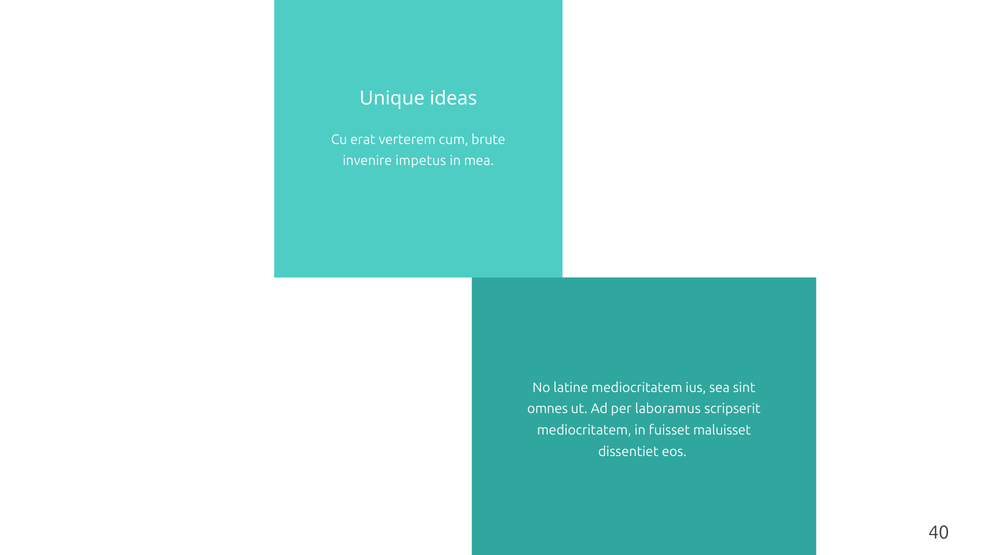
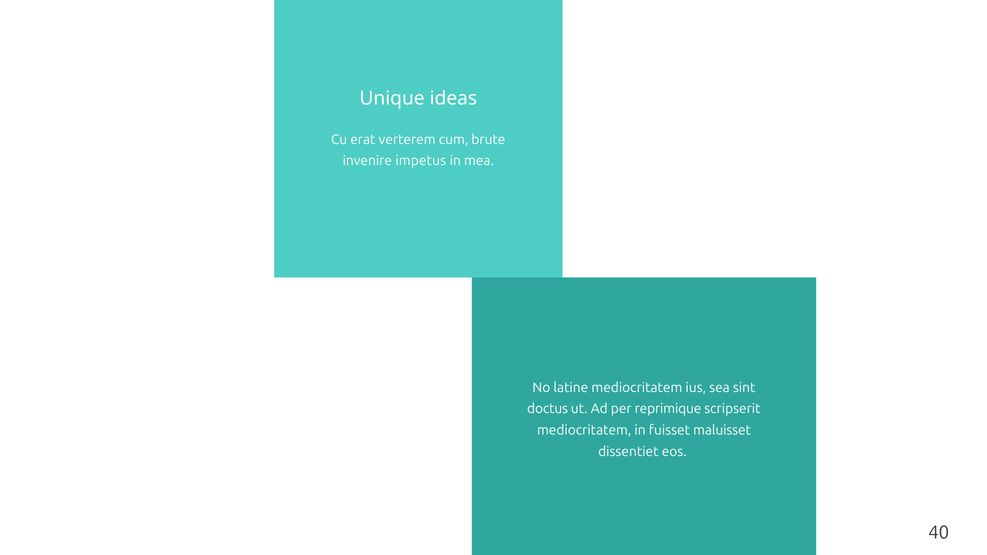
omnes: omnes -> doctus
laboramus: laboramus -> reprimique
